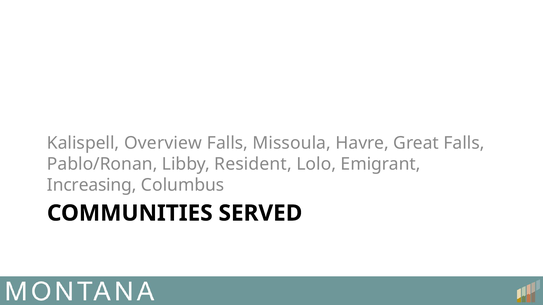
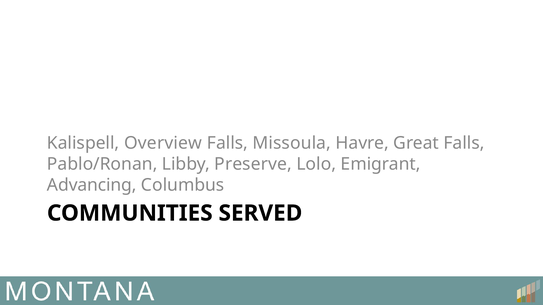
Resident: Resident -> Preserve
Increasing: Increasing -> Advancing
